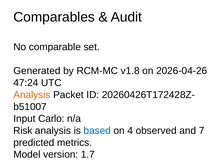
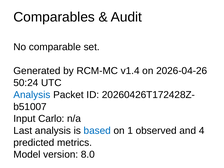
v1.8: v1.8 -> v1.4
47:24: 47:24 -> 50:24
Analysis at (32, 95) colour: orange -> blue
Risk: Risk -> Last
4: 4 -> 1
7: 7 -> 4
1.7: 1.7 -> 8.0
